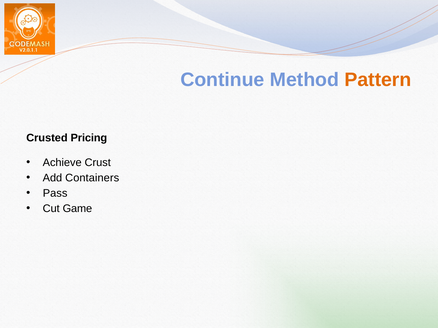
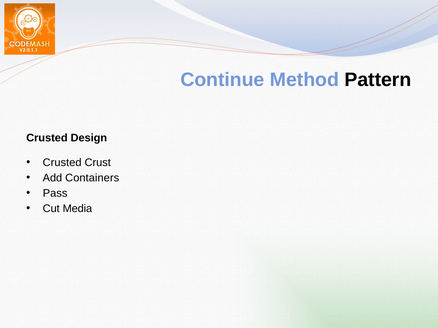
Pattern colour: orange -> black
Pricing: Pricing -> Design
Achieve at (62, 163): Achieve -> Crusted
Game: Game -> Media
